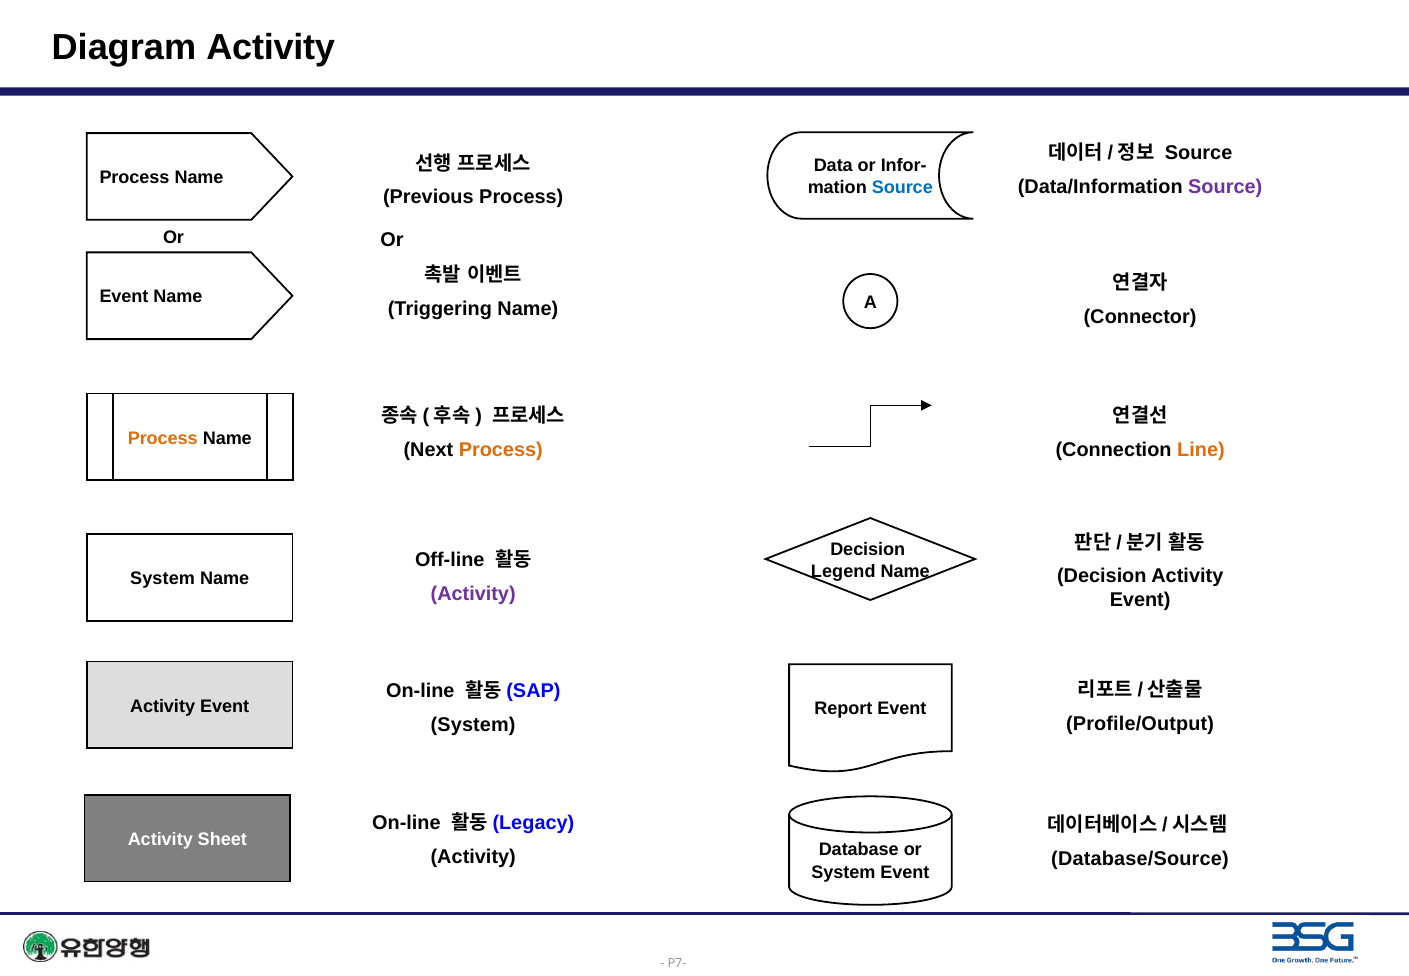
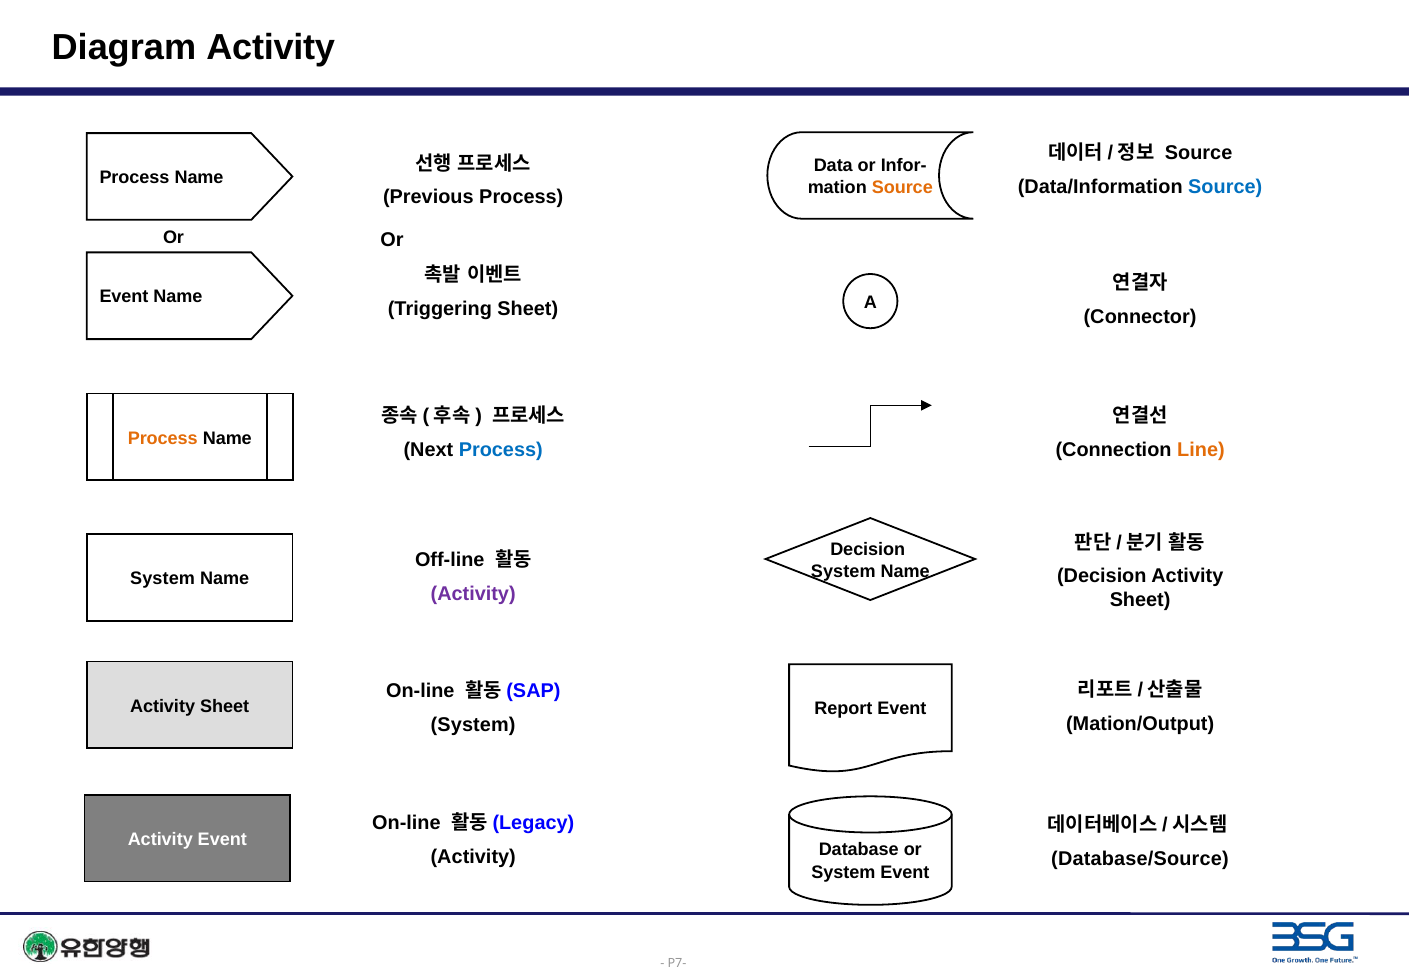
Source at (1225, 186) colour: purple -> blue
Source at (902, 187) colour: blue -> orange
Triggering Name: Name -> Sheet
Process at (501, 450) colour: orange -> blue
Legend at (843, 571): Legend -> System
Event at (1140, 600): Event -> Sheet
Event at (225, 706): Event -> Sheet
Profile/Output: Profile/Output -> Mation/Output
Activity Sheet: Sheet -> Event
